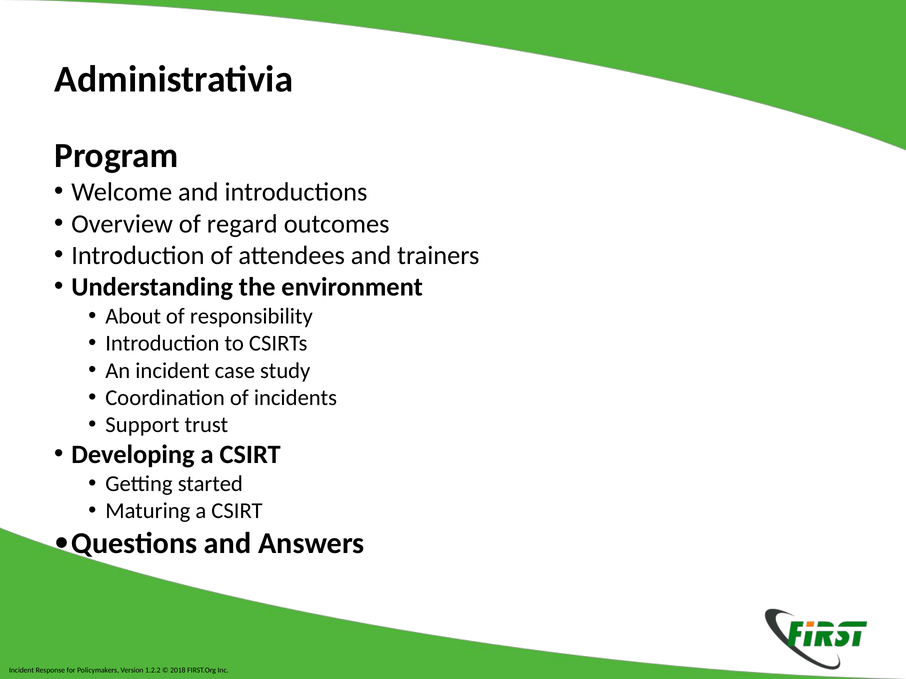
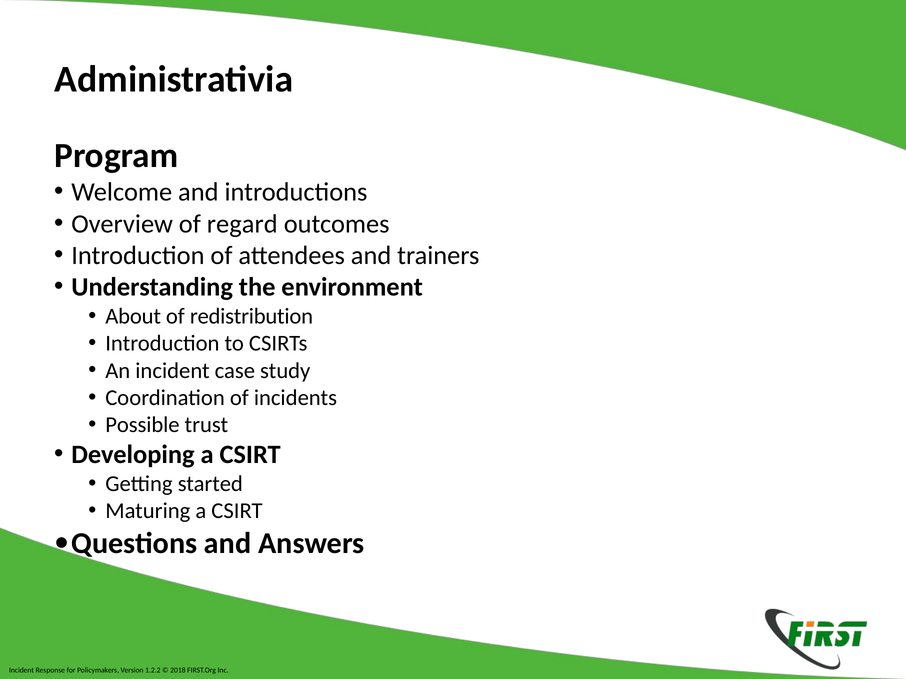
responsibility: responsibility -> redistribution
Support: Support -> Possible
